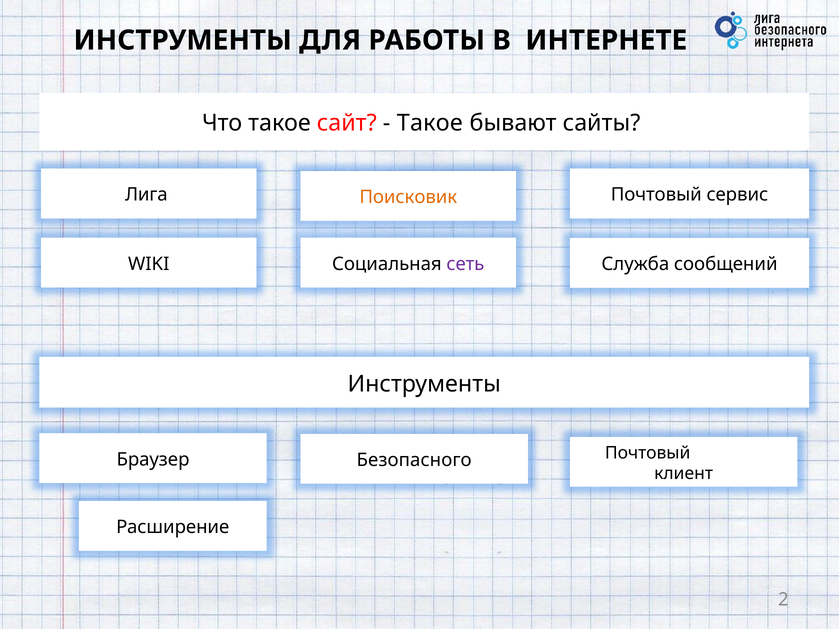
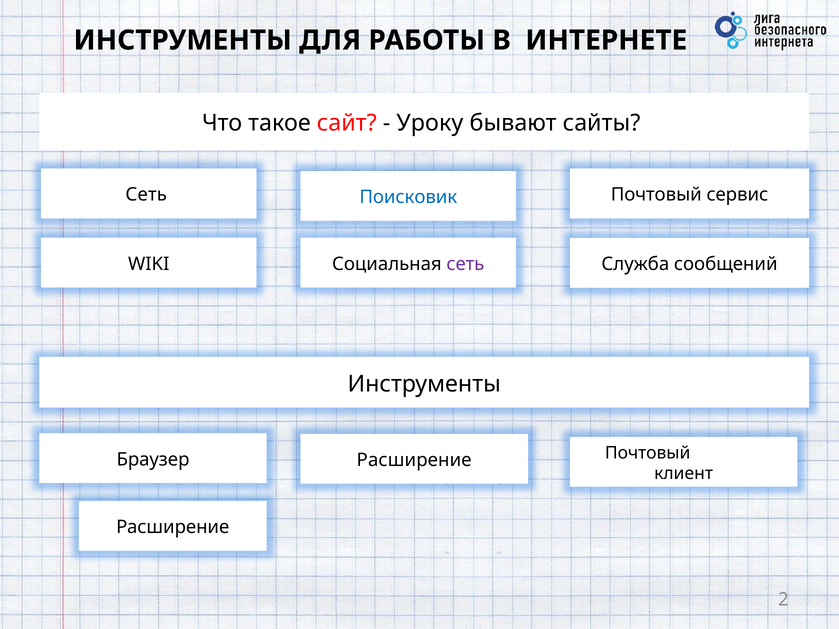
Такое at (430, 123): Такое -> Уроку
Лига at (146, 195): Лига -> Сеть
Поисковик colour: orange -> blue
Безопасного at (414, 460): Безопасного -> Расширение
